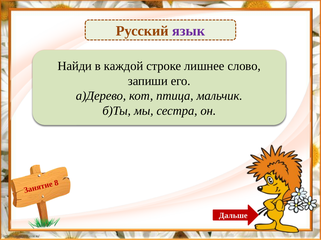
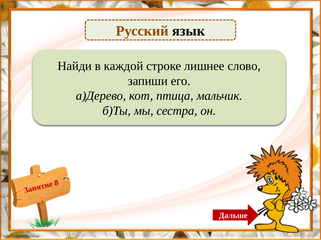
язык colour: purple -> black
